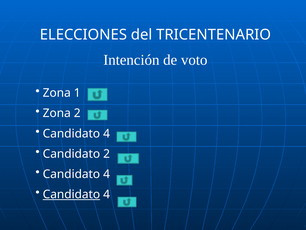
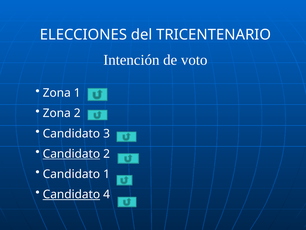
4 at (107, 133): 4 -> 3
Candidato at (71, 154) underline: none -> present
4 at (107, 174): 4 -> 1
